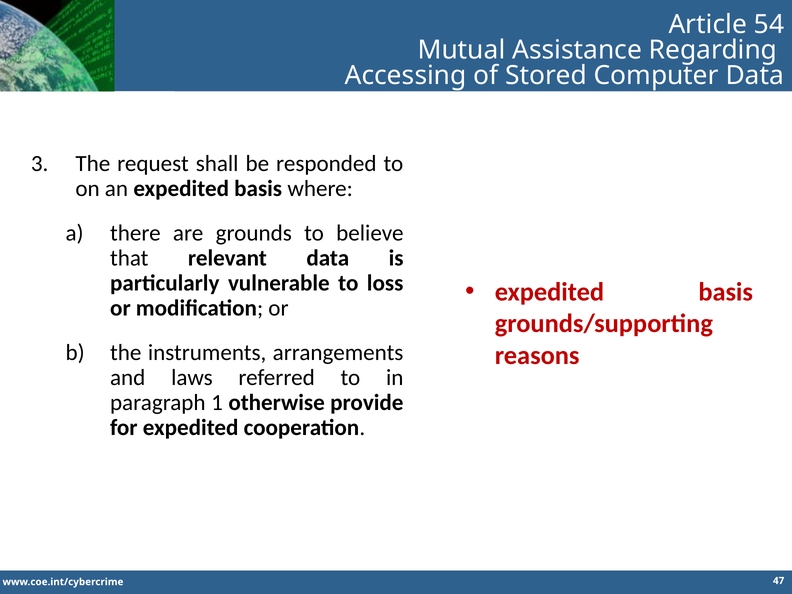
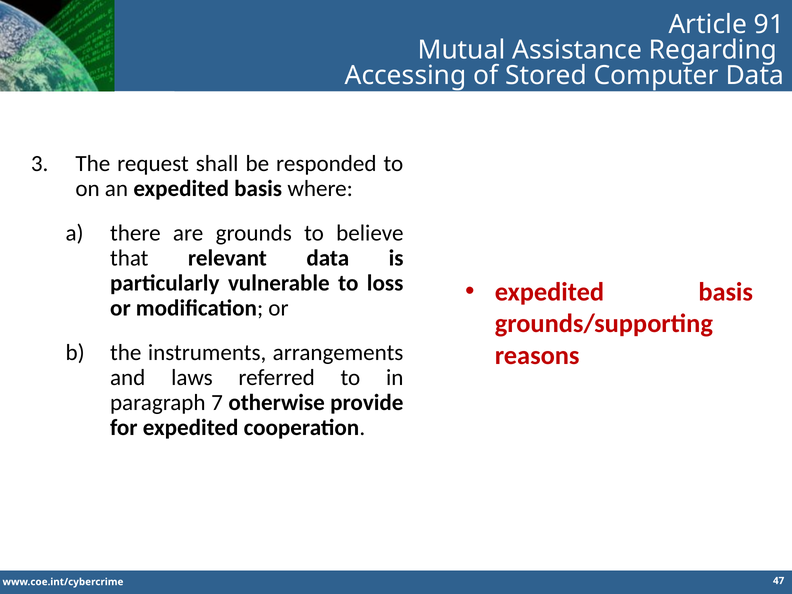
54: 54 -> 91
1: 1 -> 7
